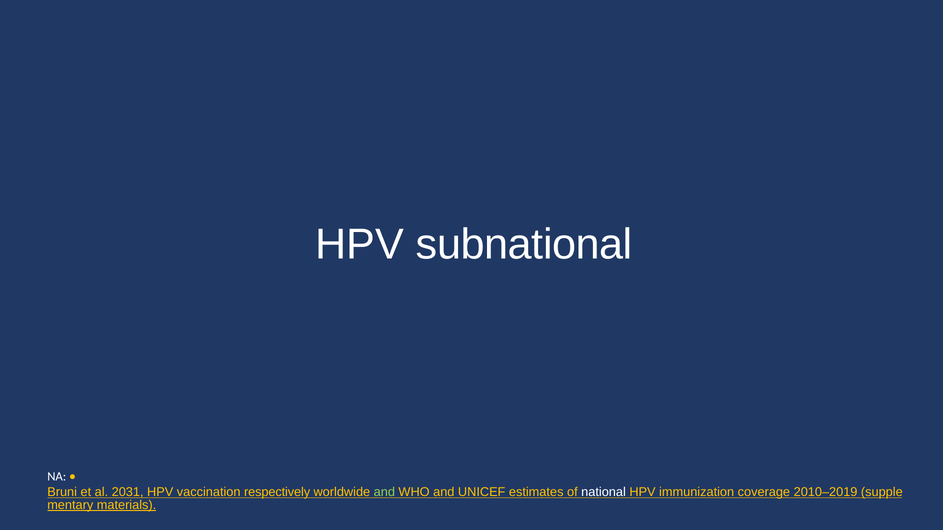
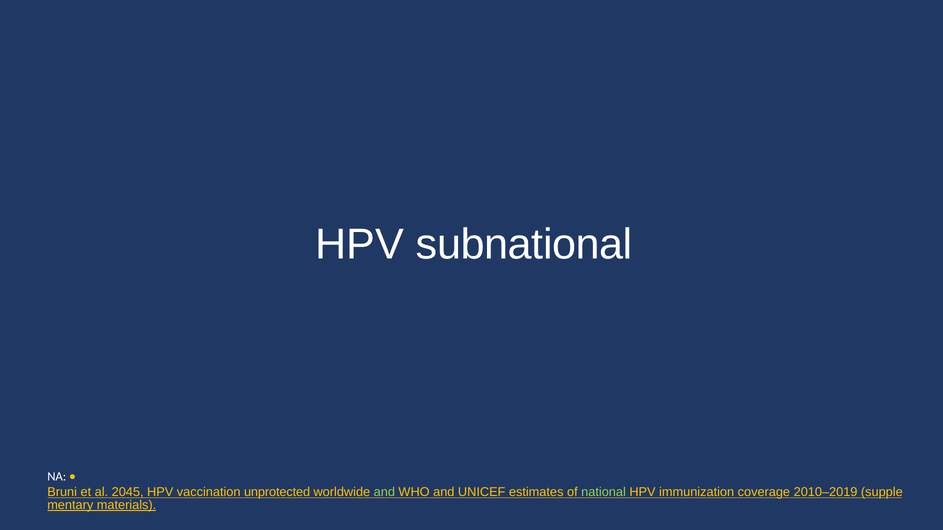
2031: 2031 -> 2045
respectively: respectively -> unprotected
national colour: white -> light green
